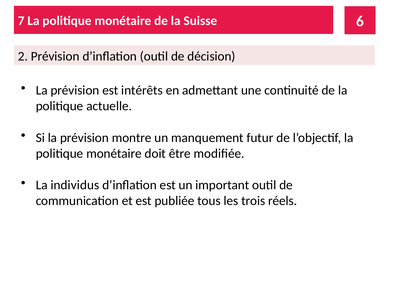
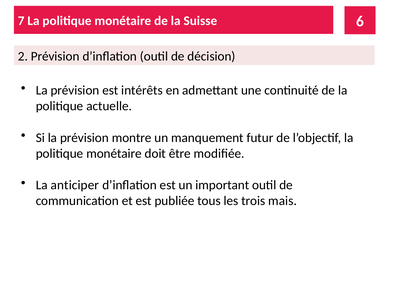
individus: individus -> anticiper
réels: réels -> mais
